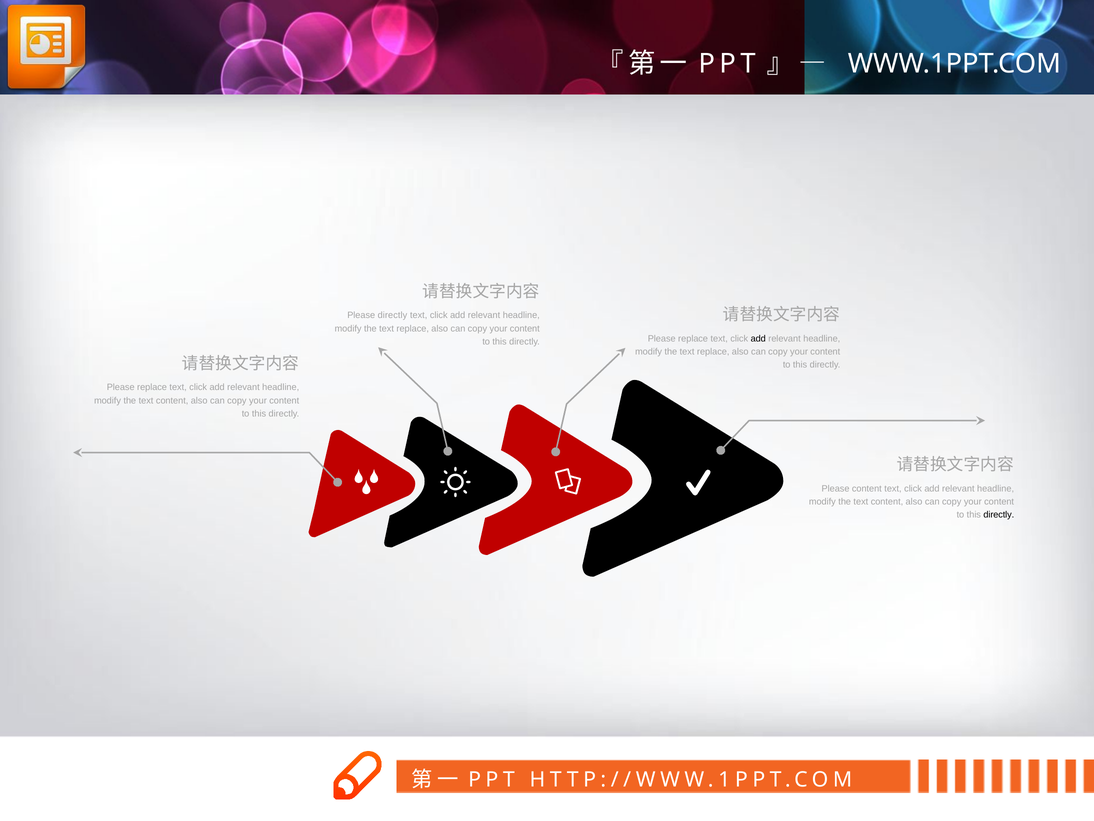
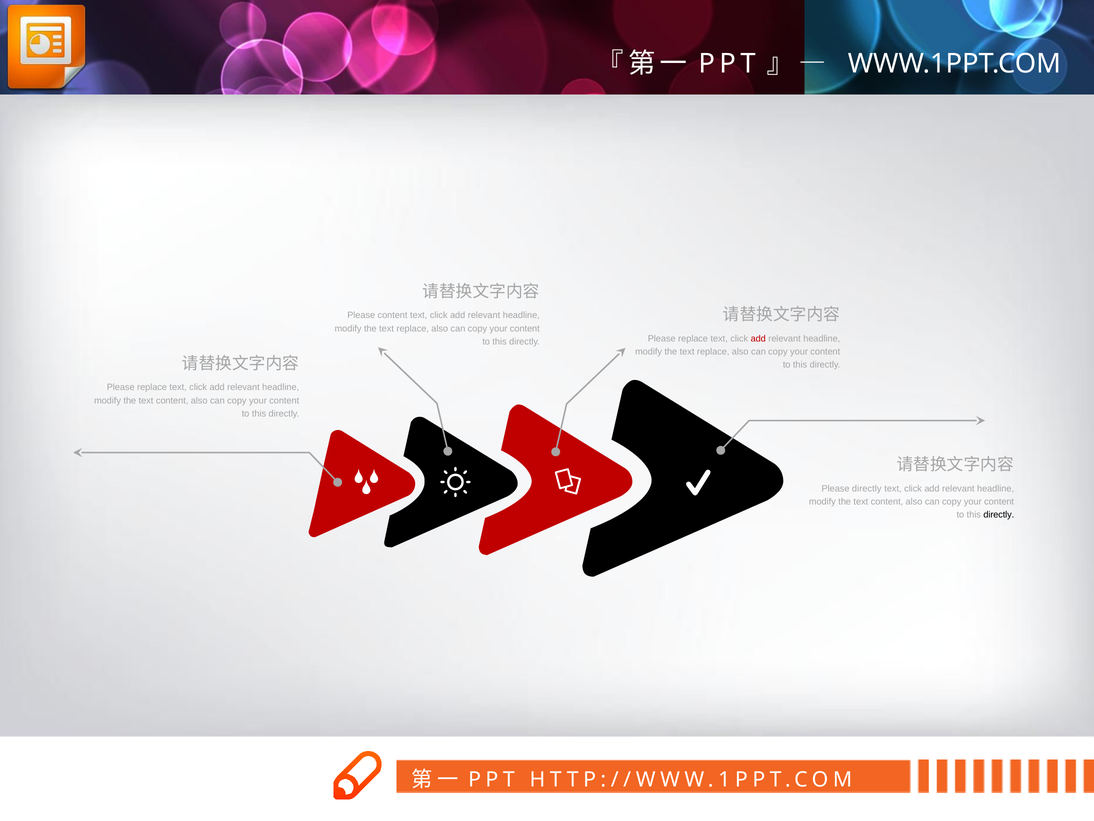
Please directly: directly -> content
add at (758, 338) colour: black -> red
Please content: content -> directly
